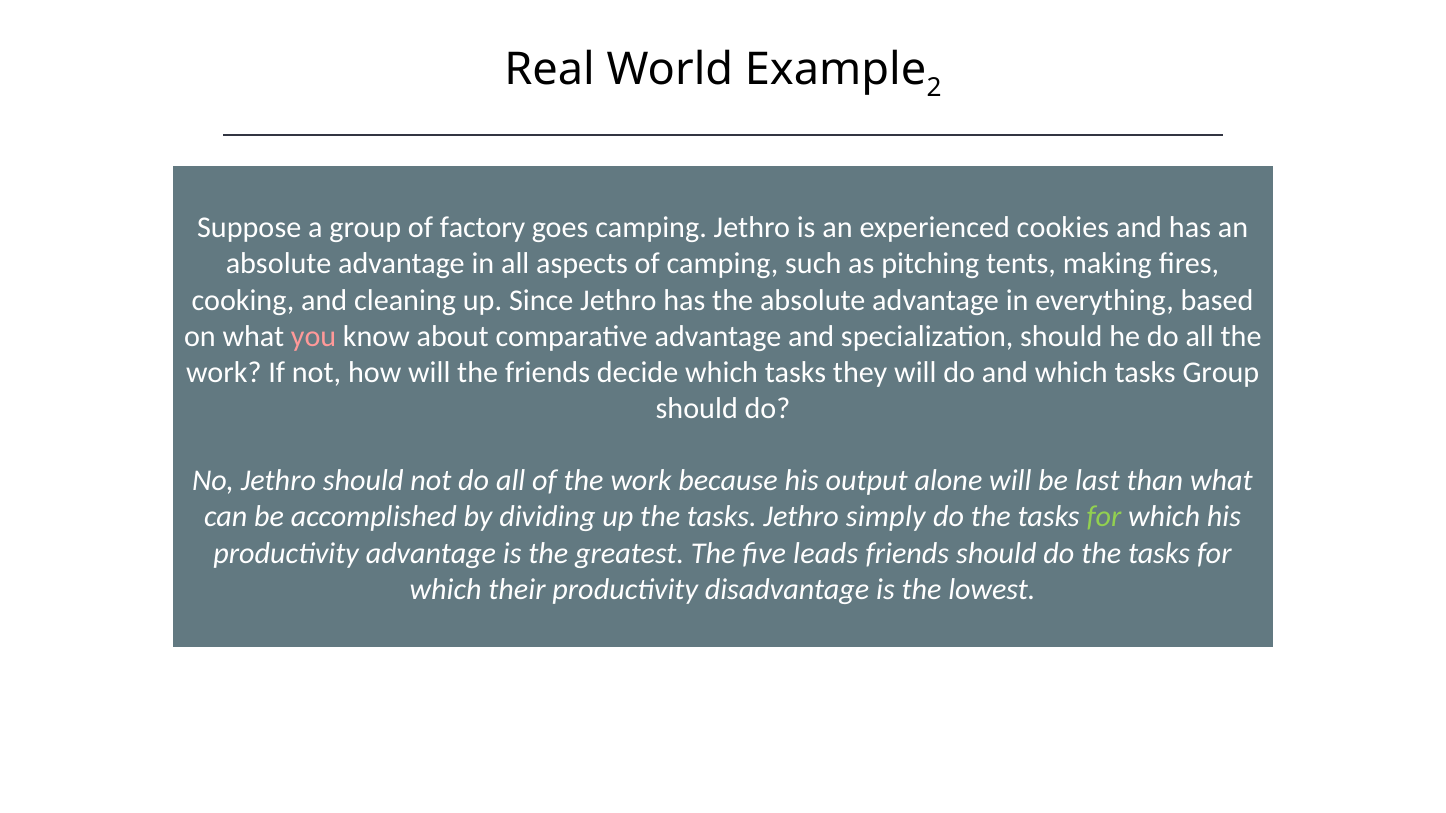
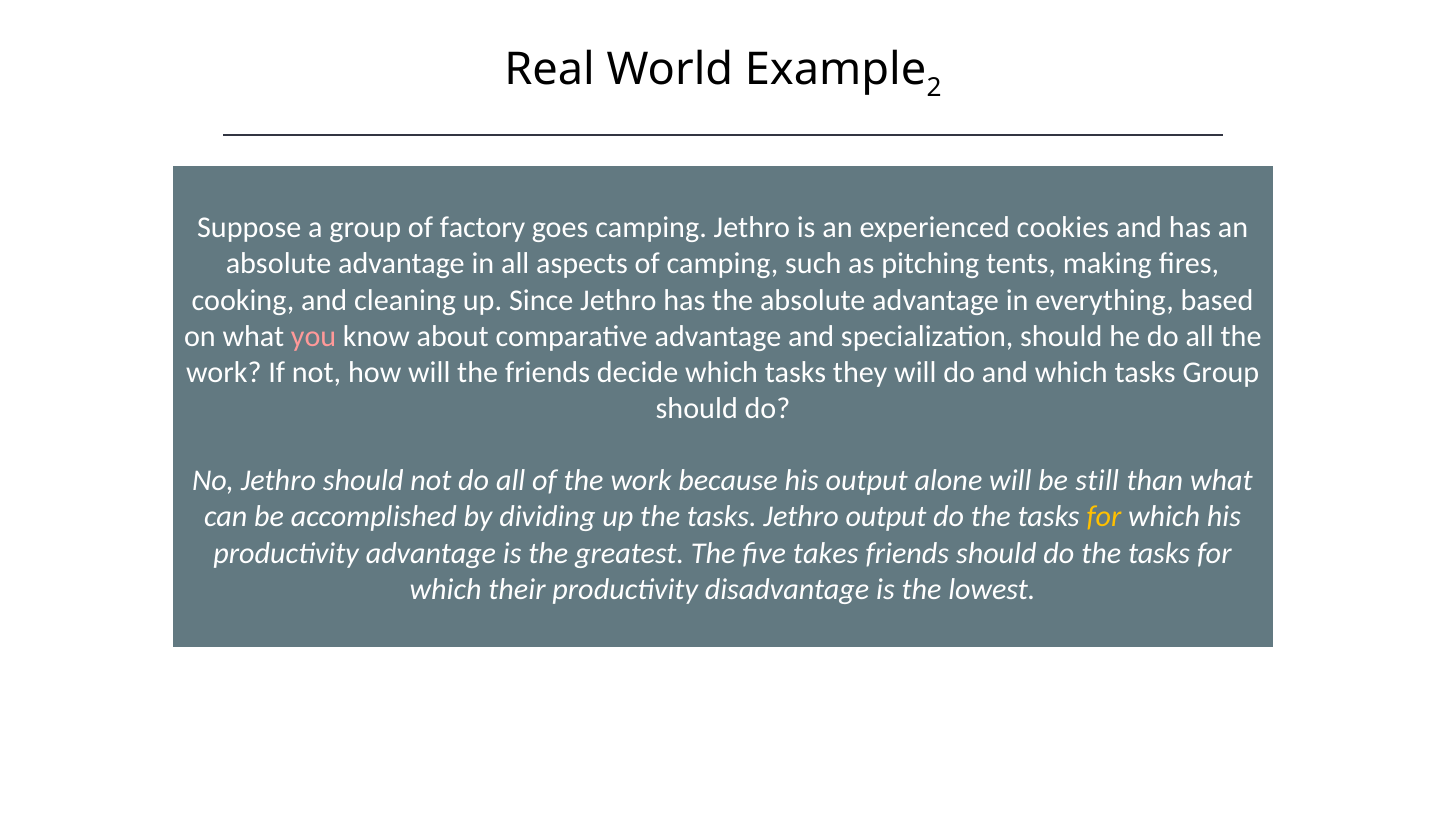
last: last -> still
Jethro simply: simply -> output
for at (1104, 517) colour: light green -> yellow
leads: leads -> takes
